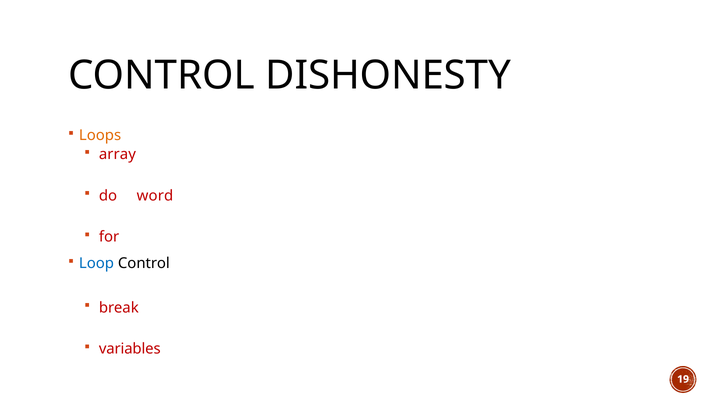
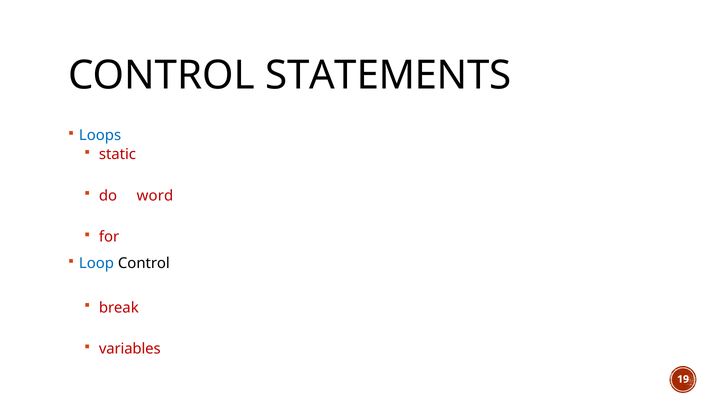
DISHONESTY: DISHONESTY -> STATEMENTS
Loops colour: orange -> blue
array: array -> static
